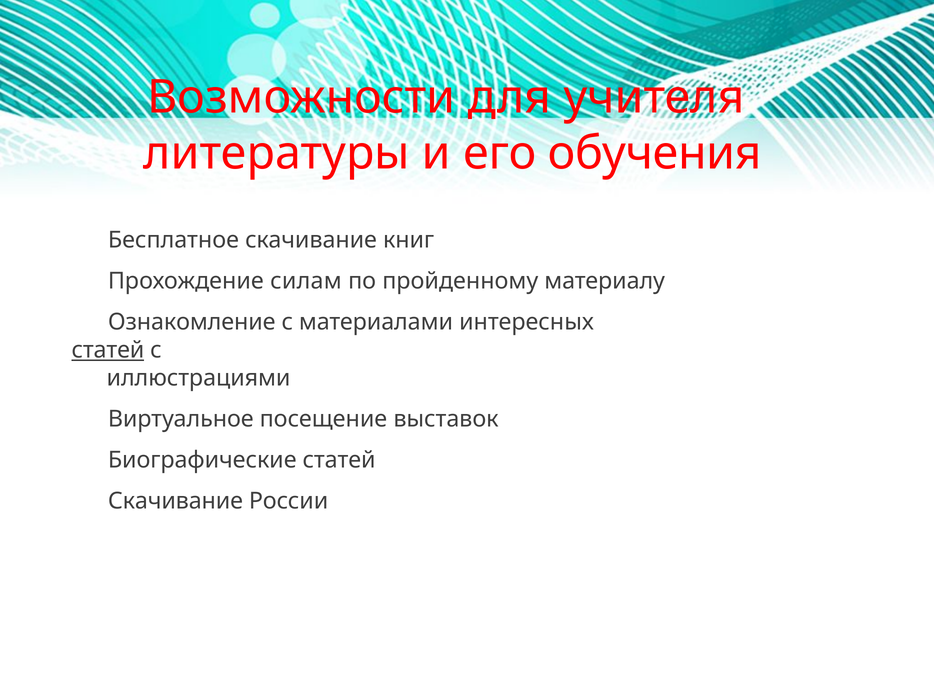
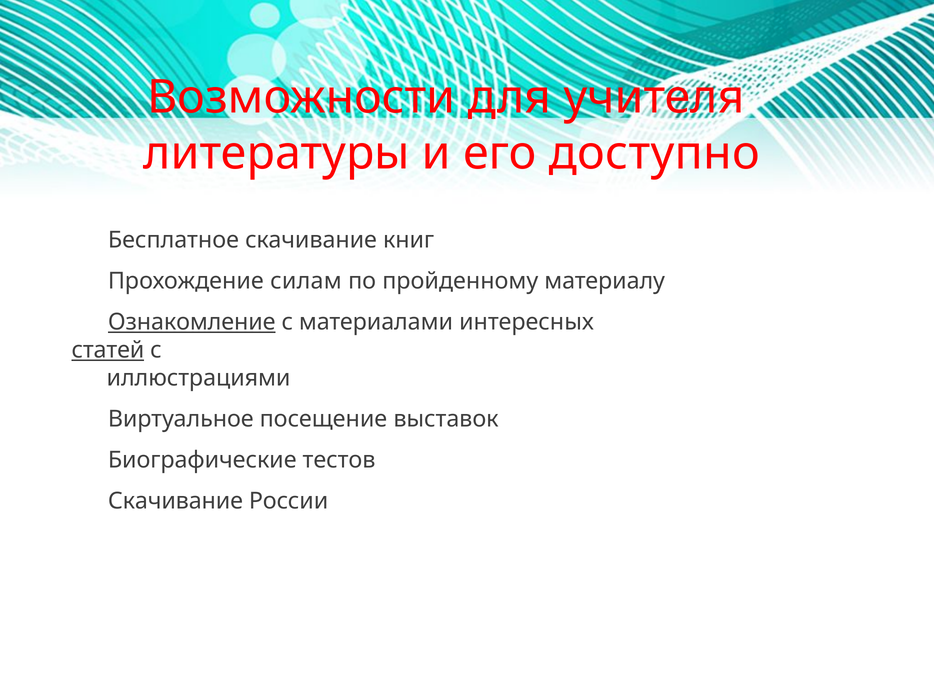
обучения: обучения -> доступно
Ознакомление underline: none -> present
Биографические статей: статей -> тестов
